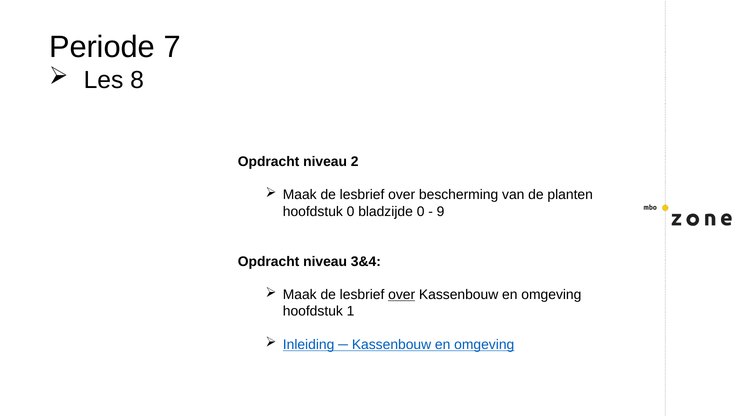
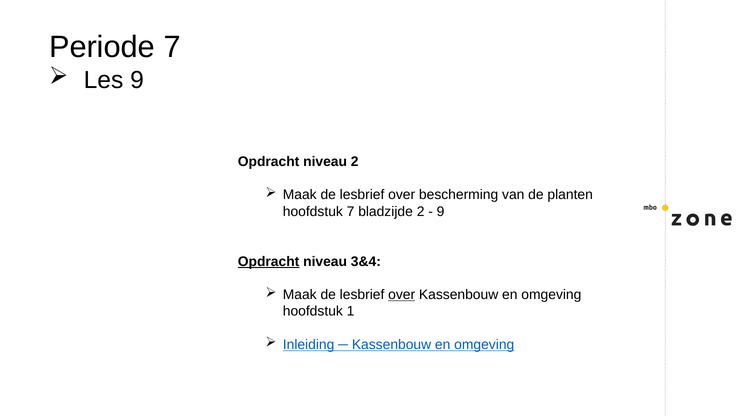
Les 8: 8 -> 9
hoofdstuk 0: 0 -> 7
bladzijde 0: 0 -> 2
Opdracht at (269, 261) underline: none -> present
